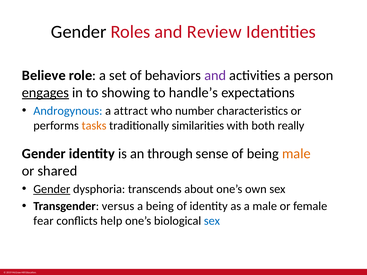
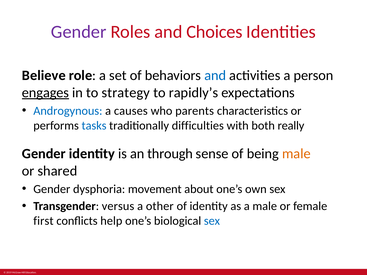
Gender at (79, 32) colour: black -> purple
Review: Review -> Choices
and at (215, 76) colour: purple -> blue
showing: showing -> strategy
handle’s: handle’s -> rapidly’s
attract: attract -> causes
number: number -> parents
tasks colour: orange -> blue
similarities: similarities -> difficulties
Gender at (52, 189) underline: present -> none
transcends: transcends -> movement
a being: being -> other
fear: fear -> first
